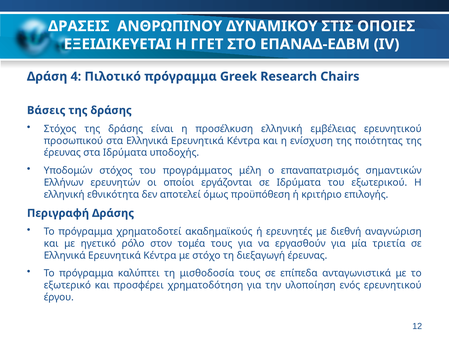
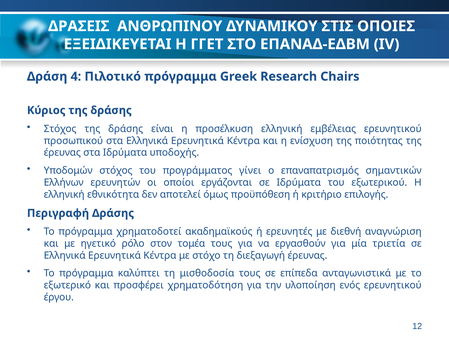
Βάσεις: Βάσεις -> Κύριος
μέλη: μέλη -> γίνει
